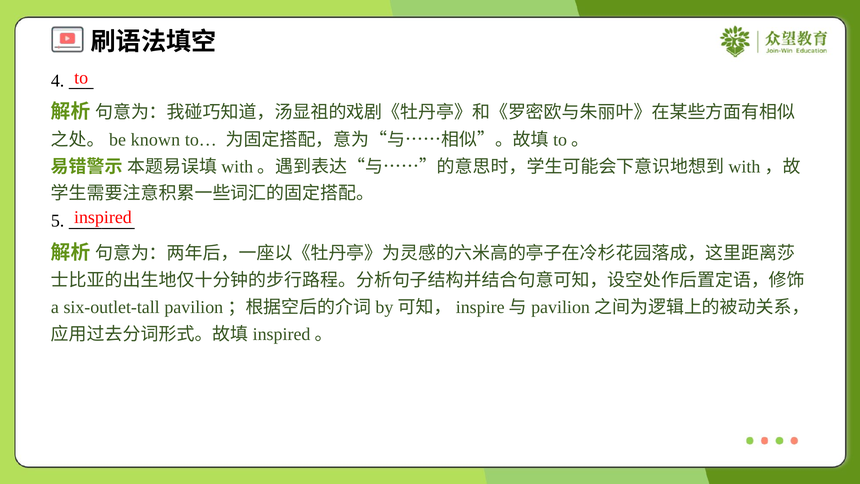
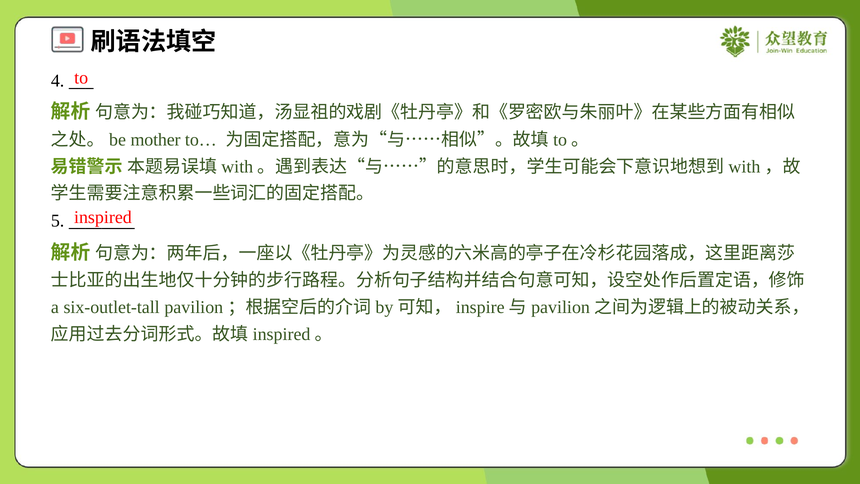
known: known -> mother
